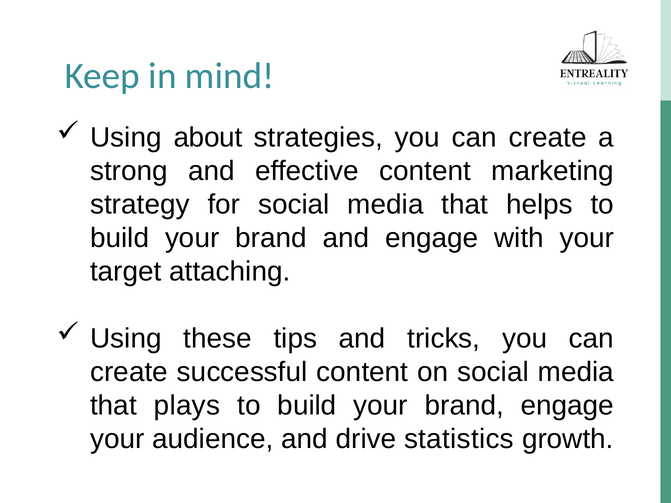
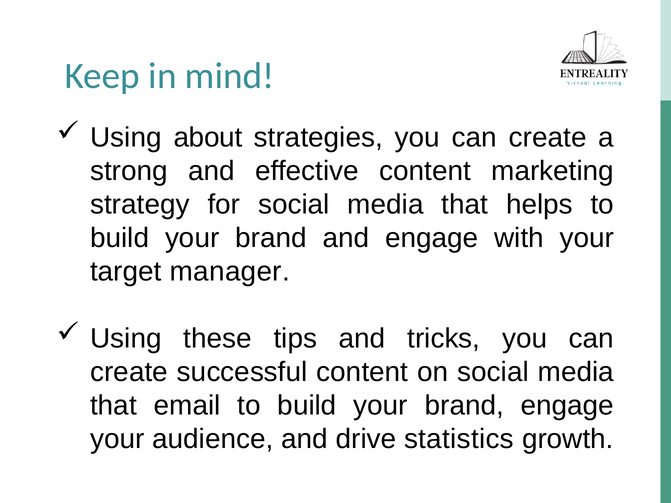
attaching: attaching -> manager
plays: plays -> email
